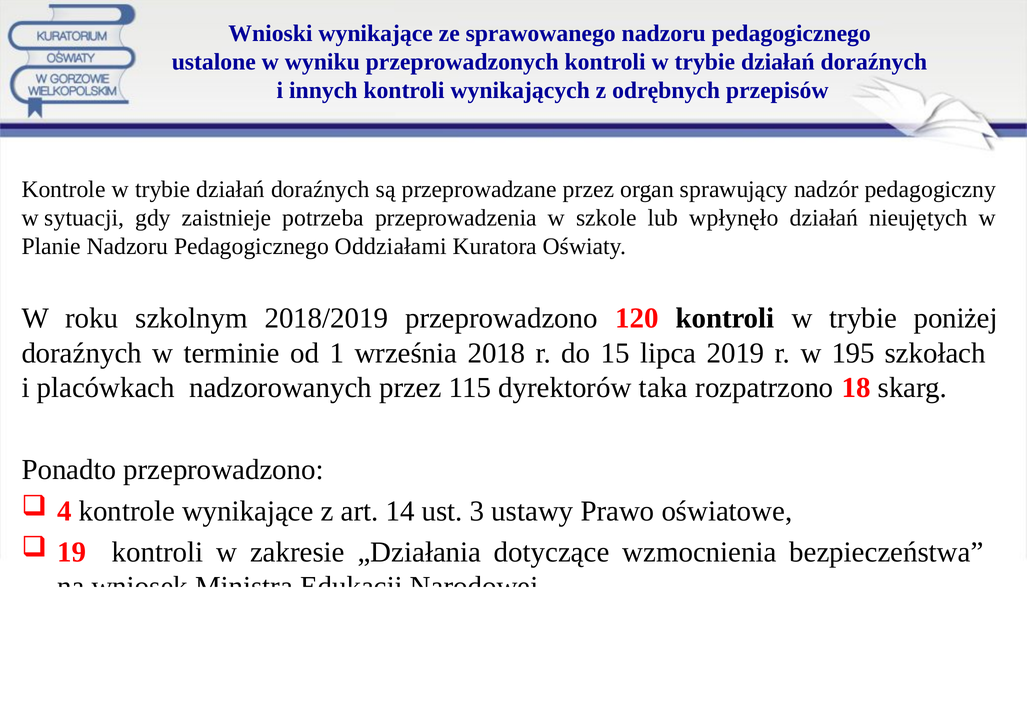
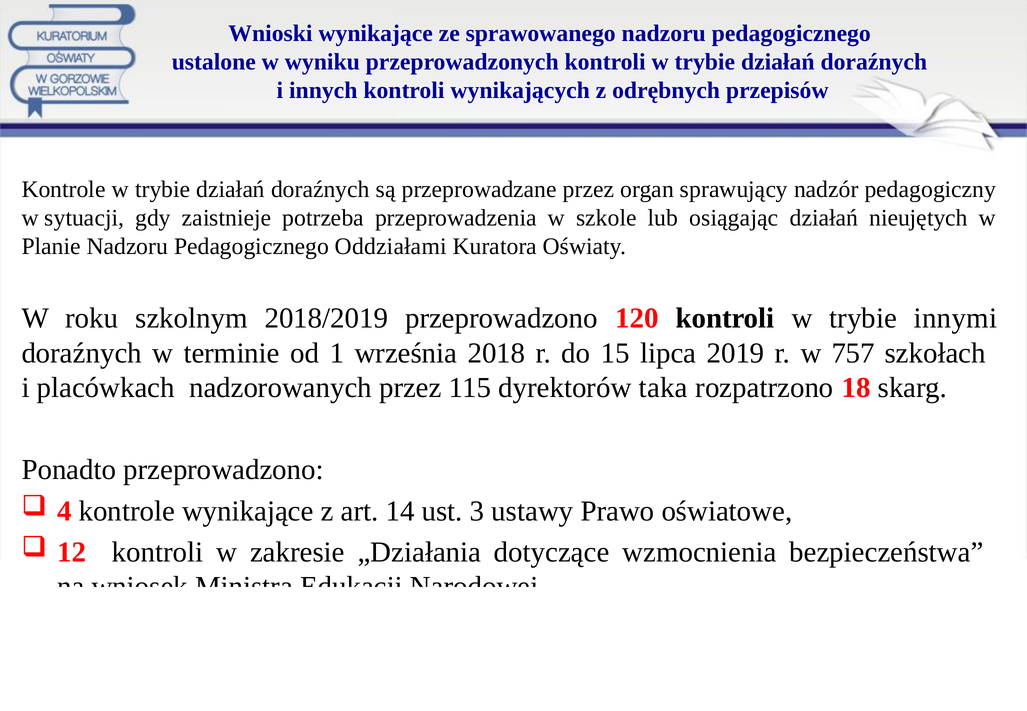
wpłynęło: wpłynęło -> osiągając
poniżej: poniżej -> innymi
195: 195 -> 757
19: 19 -> 12
